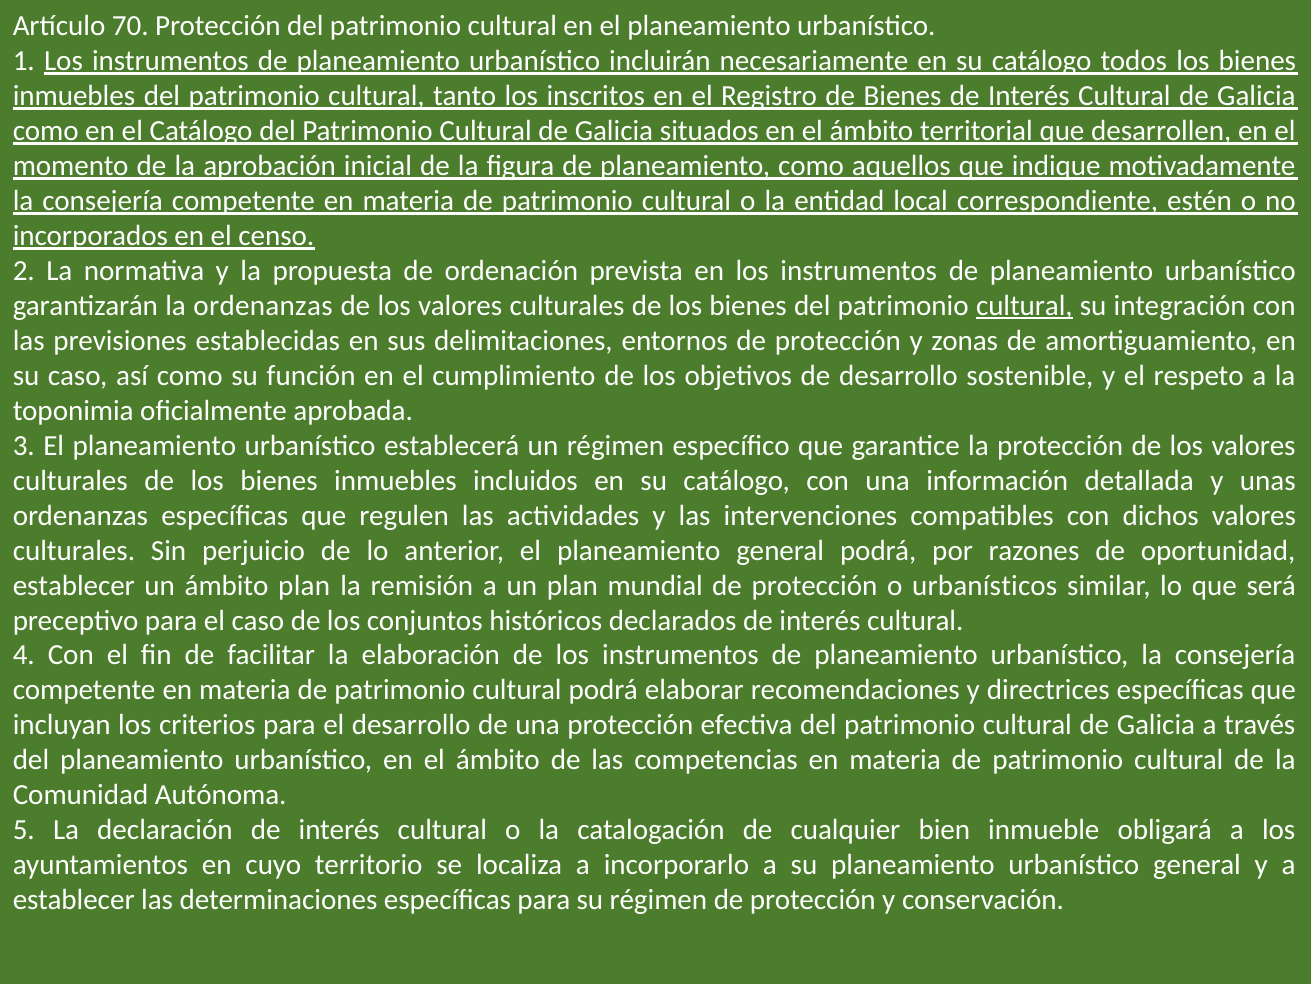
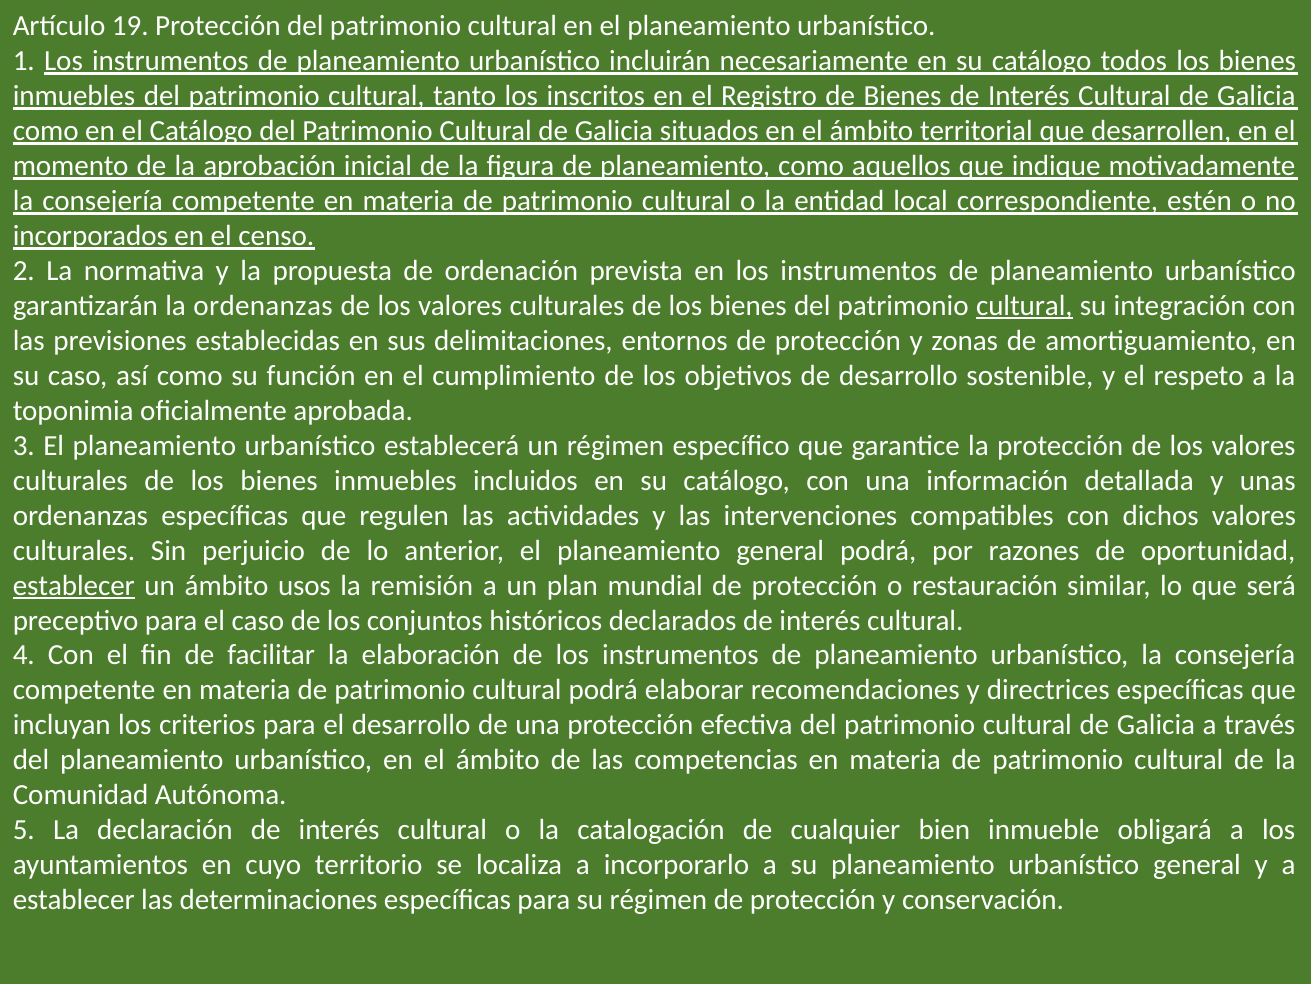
70: 70 -> 19
establecer at (74, 585) underline: none -> present
ámbito plan: plan -> usos
urbanísticos: urbanísticos -> restauración
